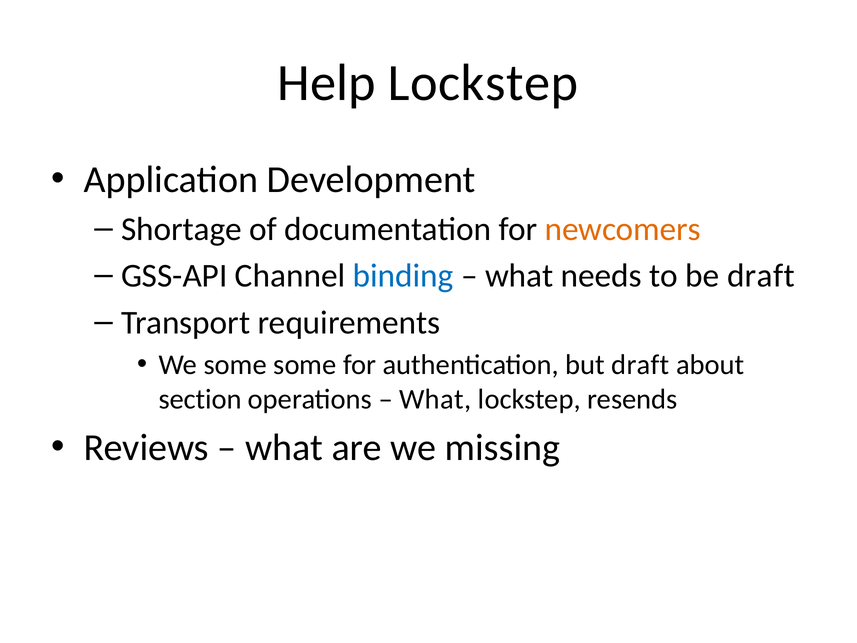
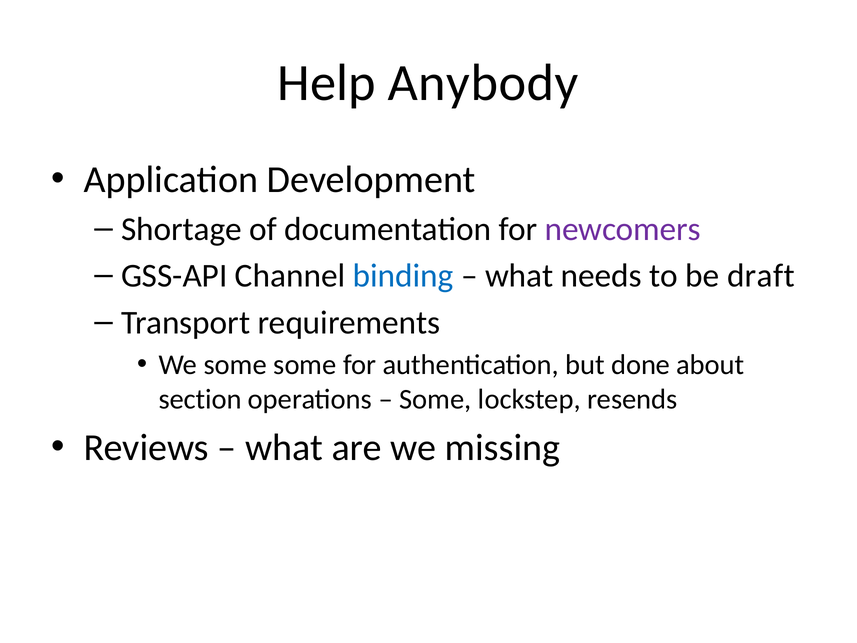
Help Lockstep: Lockstep -> Anybody
newcomers colour: orange -> purple
but draft: draft -> done
What at (435, 399): What -> Some
